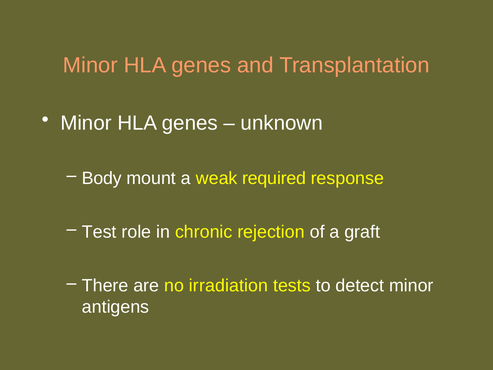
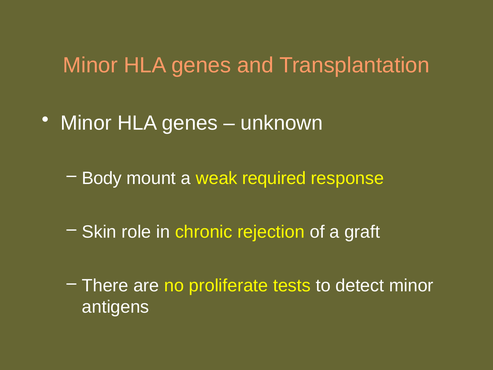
Test: Test -> Skin
irradiation: irradiation -> proliferate
